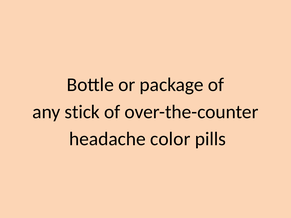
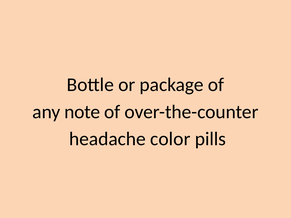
stick: stick -> note
